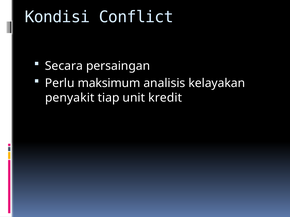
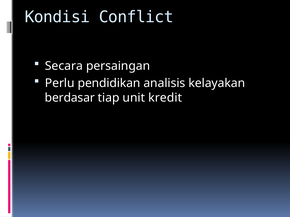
maksimum: maksimum -> pendidikan
penyakit: penyakit -> berdasar
